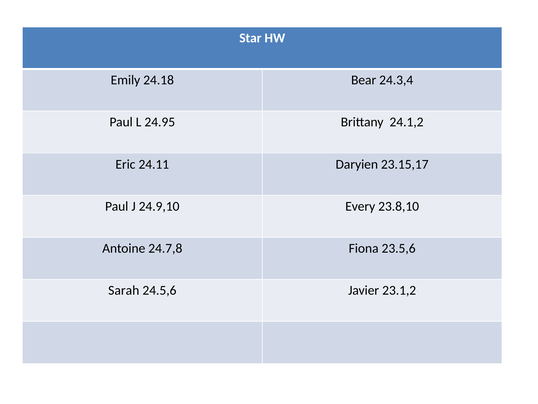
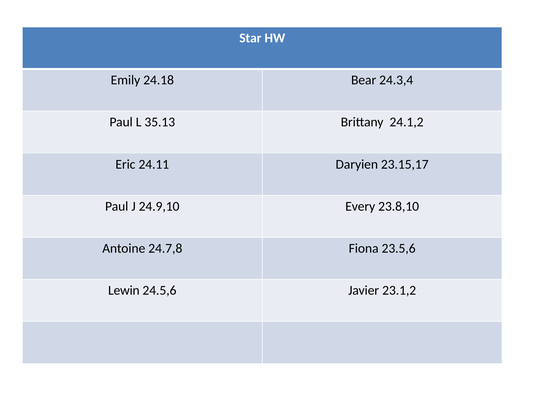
24.95: 24.95 -> 35.13
Sarah: Sarah -> Lewin
